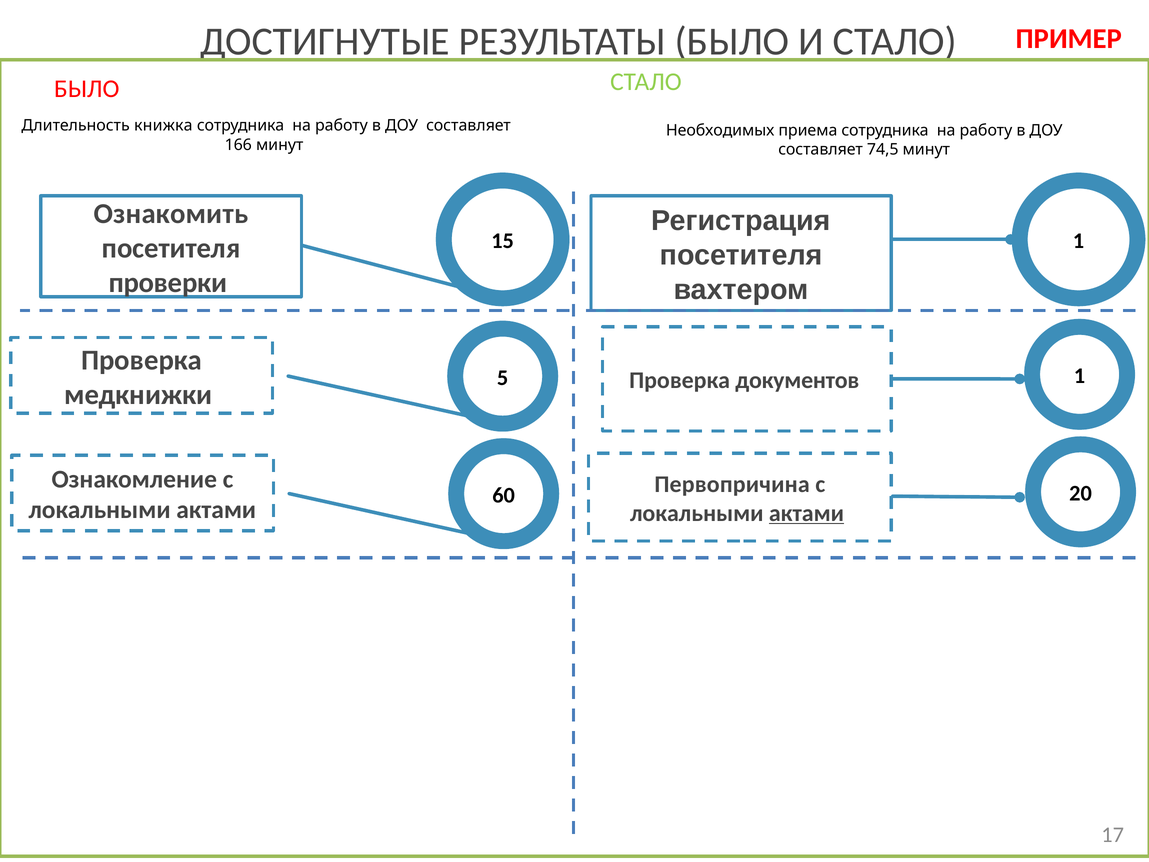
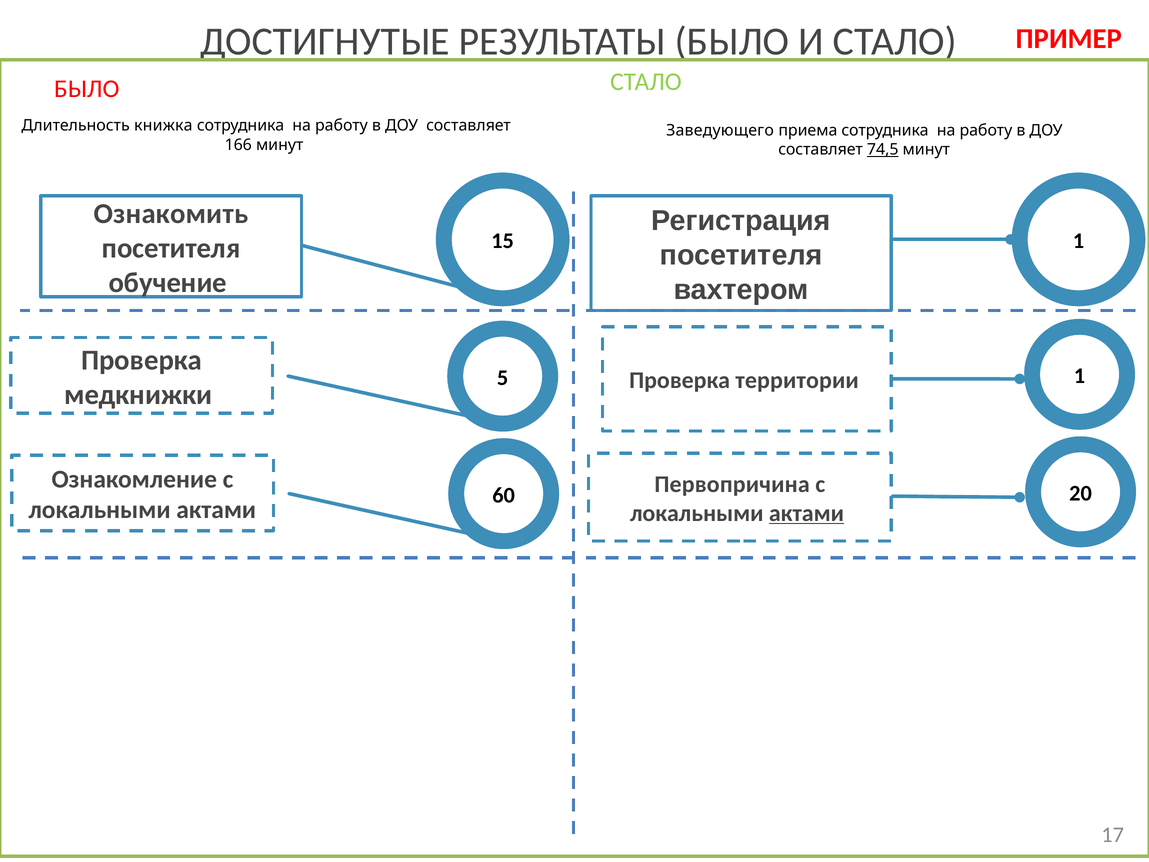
Необходимых: Необходимых -> Заведующего
74,5 underline: none -> present
проверки: проверки -> обучение
документов: документов -> территории
